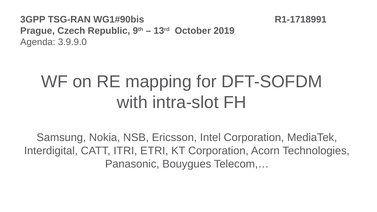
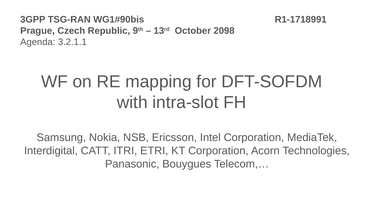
2019: 2019 -> 2098
3.9.9.0: 3.9.9.0 -> 3.2.1.1
